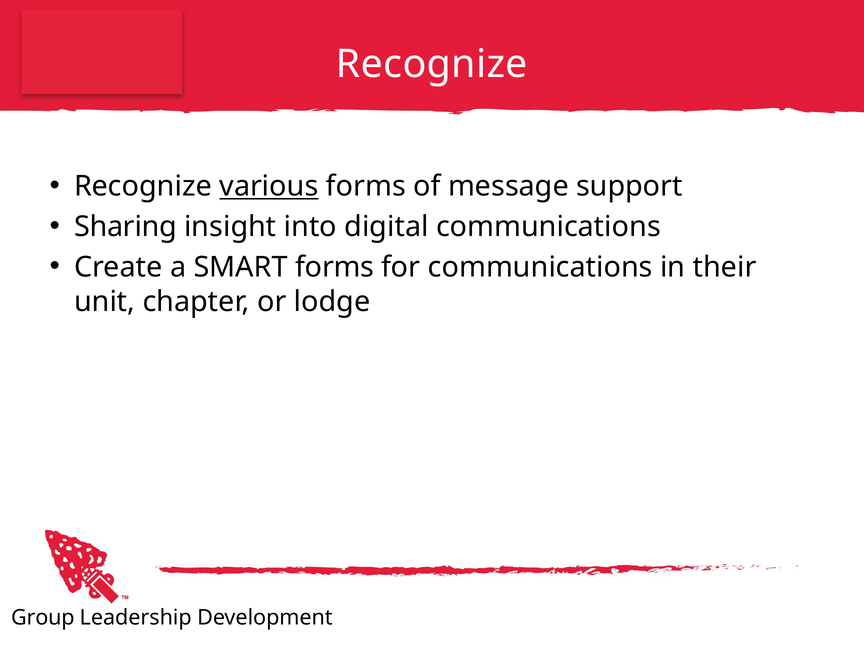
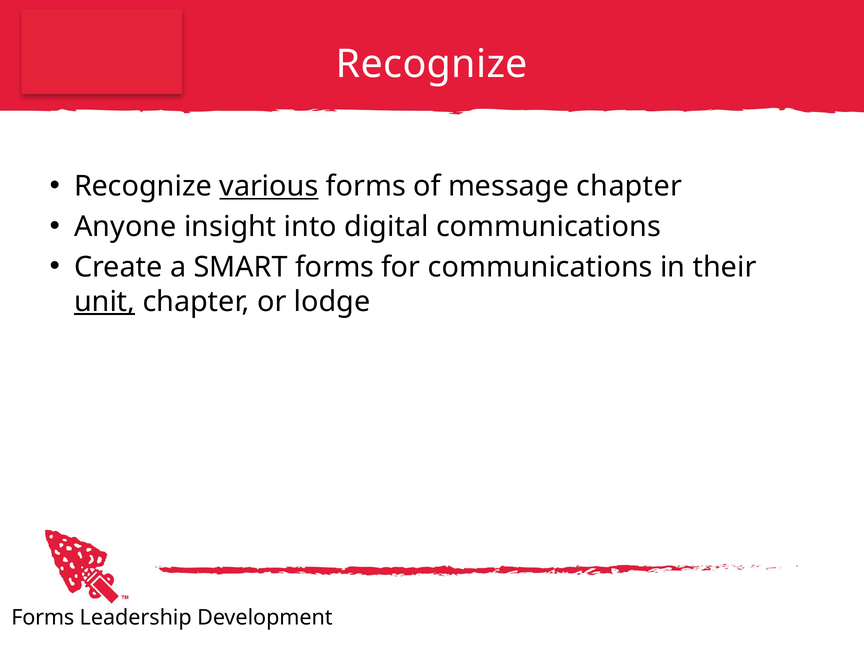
message support: support -> chapter
Sharing: Sharing -> Anyone
unit underline: none -> present
Group at (43, 618): Group -> Forms
